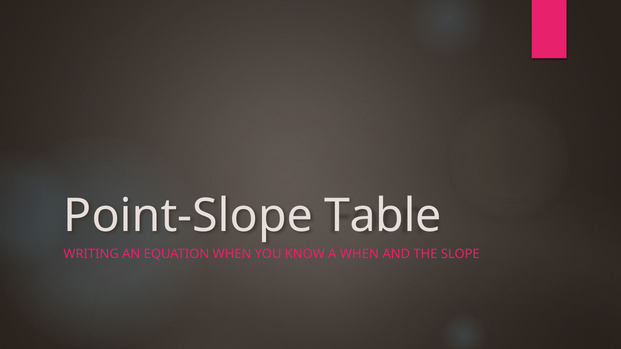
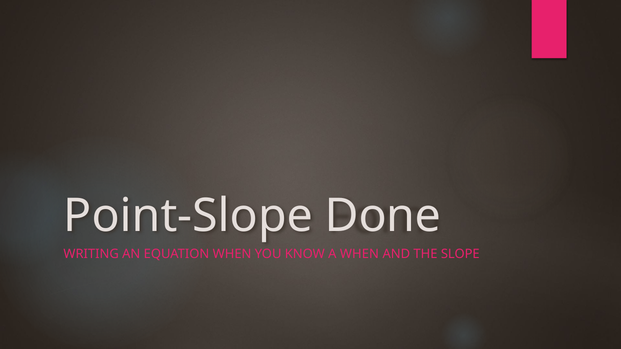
Table: Table -> Done
